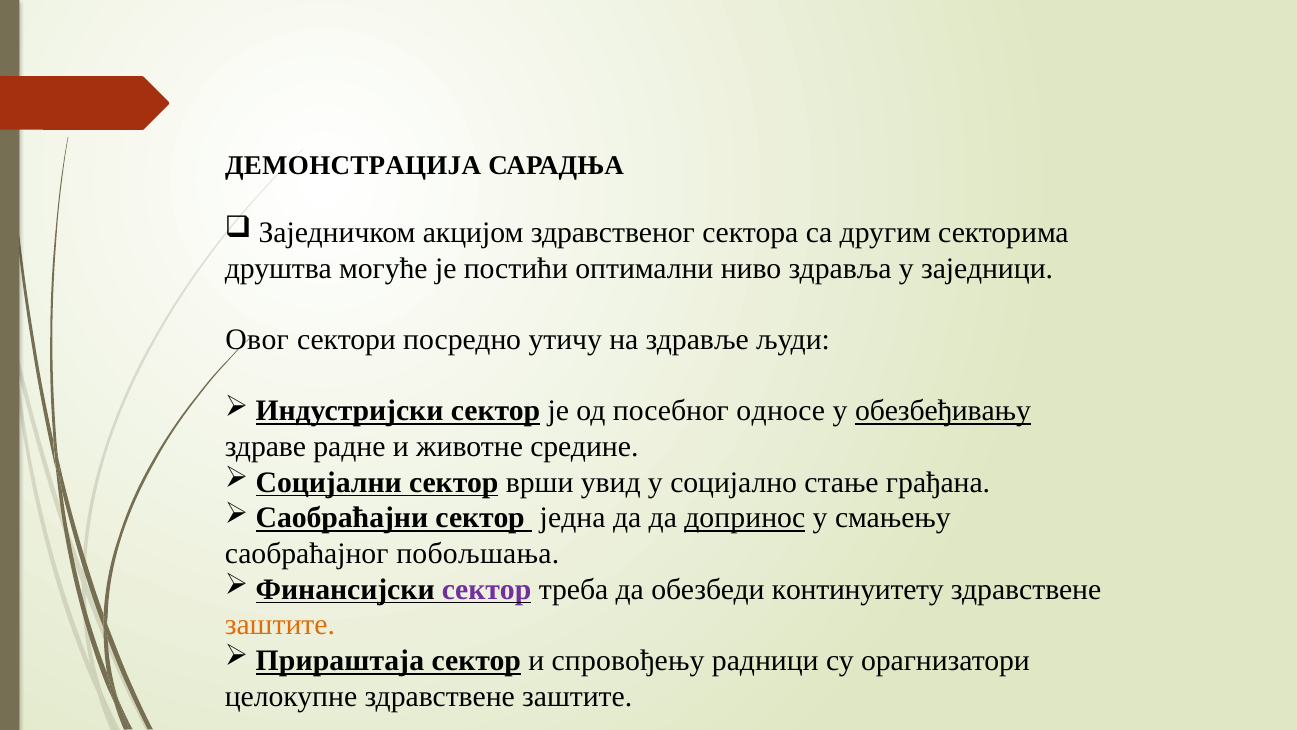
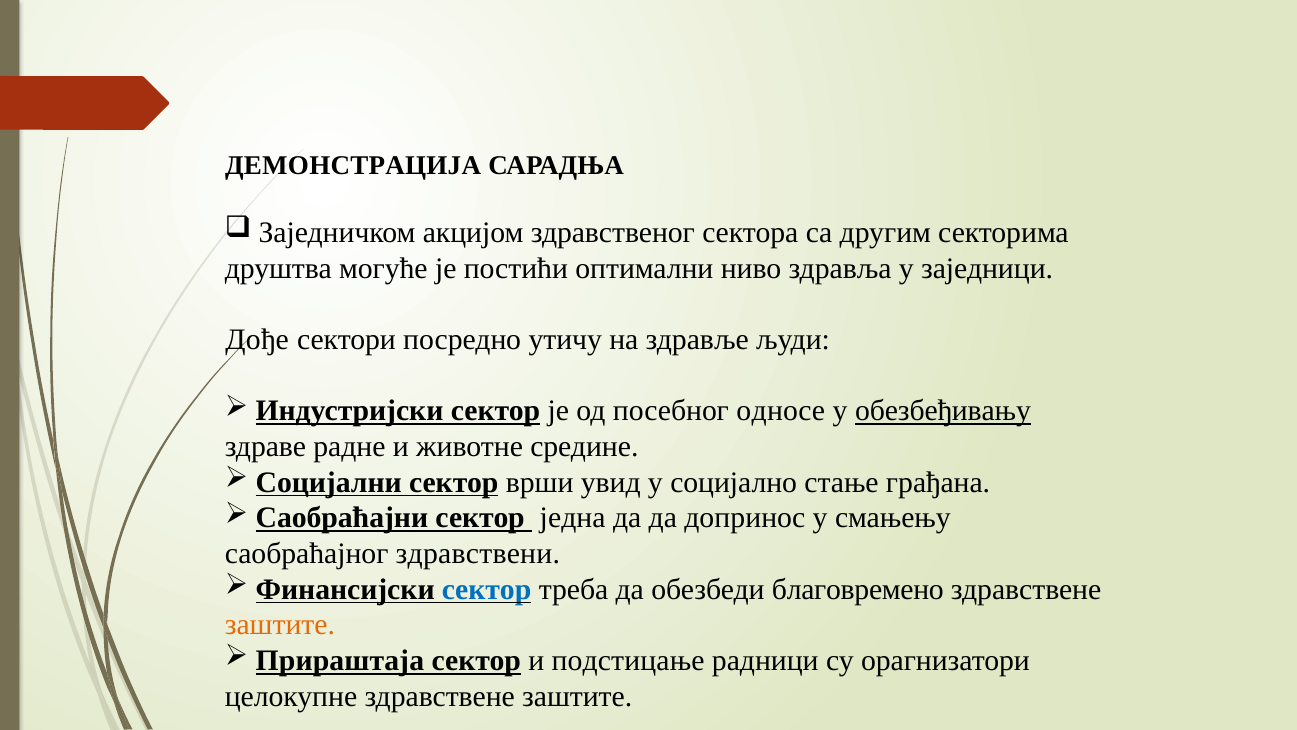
Овог: Овог -> Дође
допринос underline: present -> none
побољшања: побољшања -> здравствени
сектор at (487, 589) colour: purple -> blue
континуитету: континуитету -> благовремено
спровођењу: спровођењу -> подстицање
